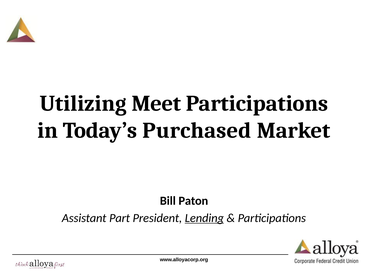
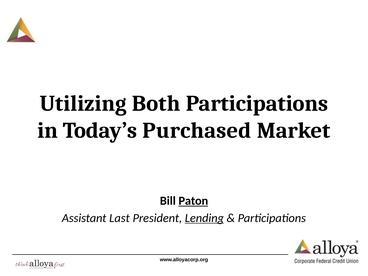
Meet: Meet -> Both
Paton underline: none -> present
Part: Part -> Last
